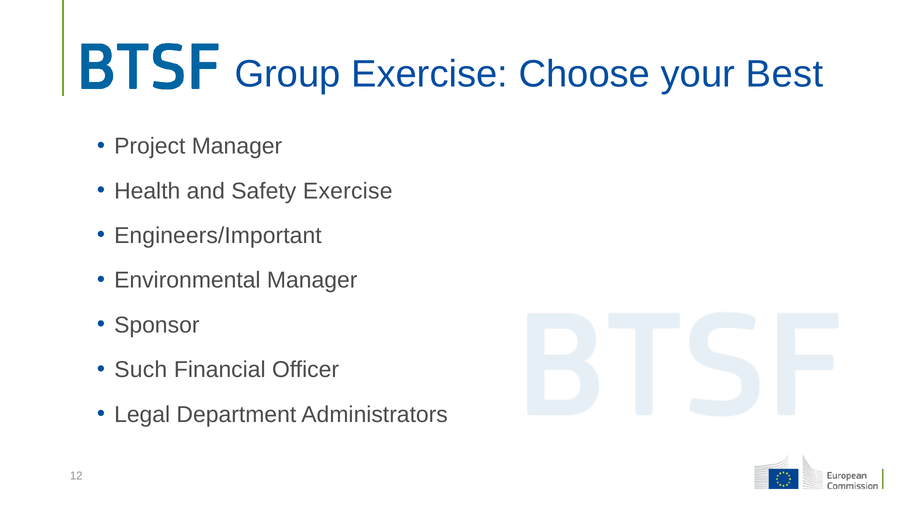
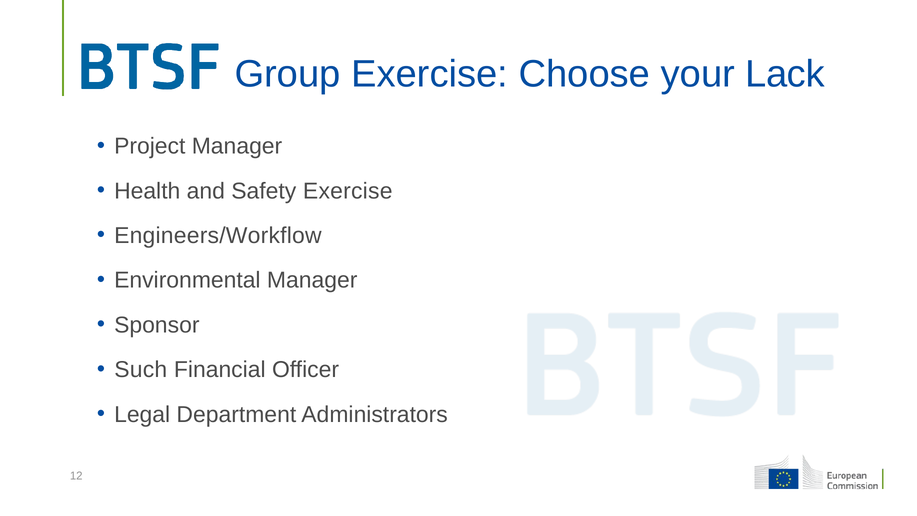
Best: Best -> Lack
Engineers/Important: Engineers/Important -> Engineers/Workflow
